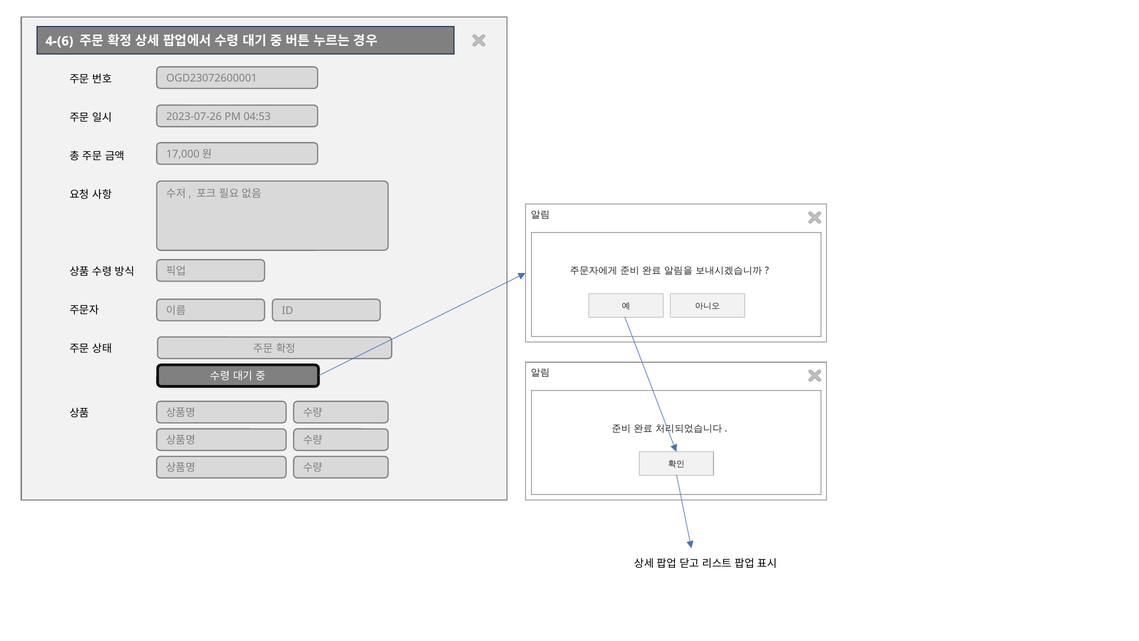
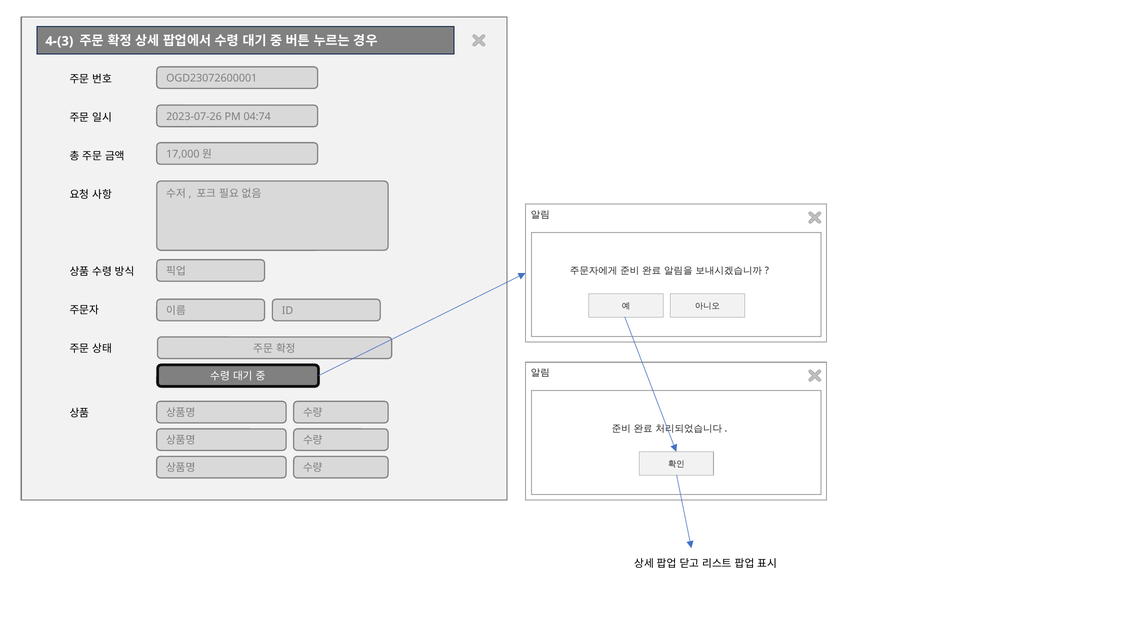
4-(6: 4-(6 -> 4-(3
04:53: 04:53 -> 04:74
